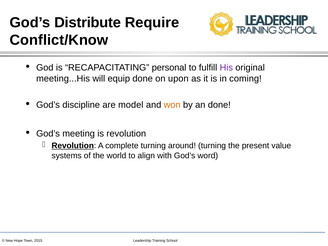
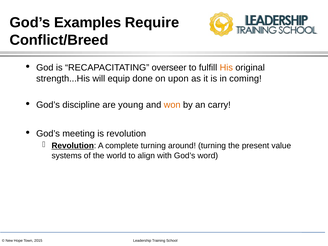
Distribute: Distribute -> Examples
Conflict/Know: Conflict/Know -> Conflict/Breed
personal: personal -> overseer
His colour: purple -> orange
meeting...His: meeting...His -> strength...His
model: model -> young
an done: done -> carry
